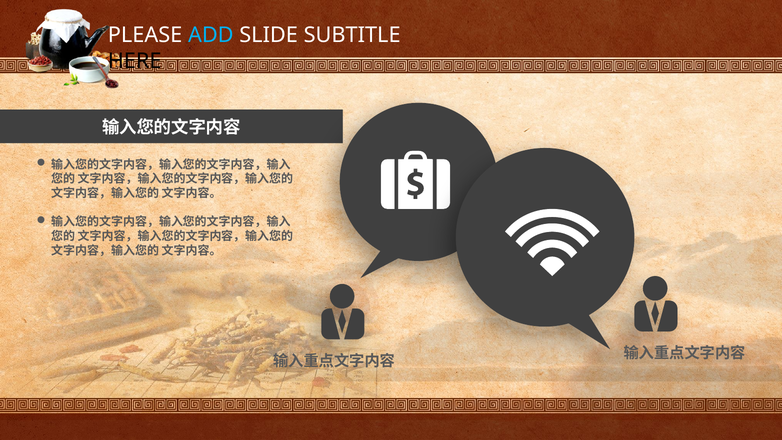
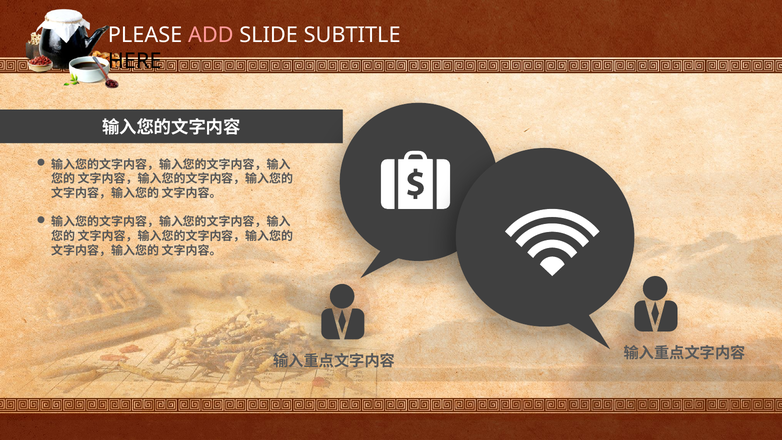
ADD colour: light blue -> pink
